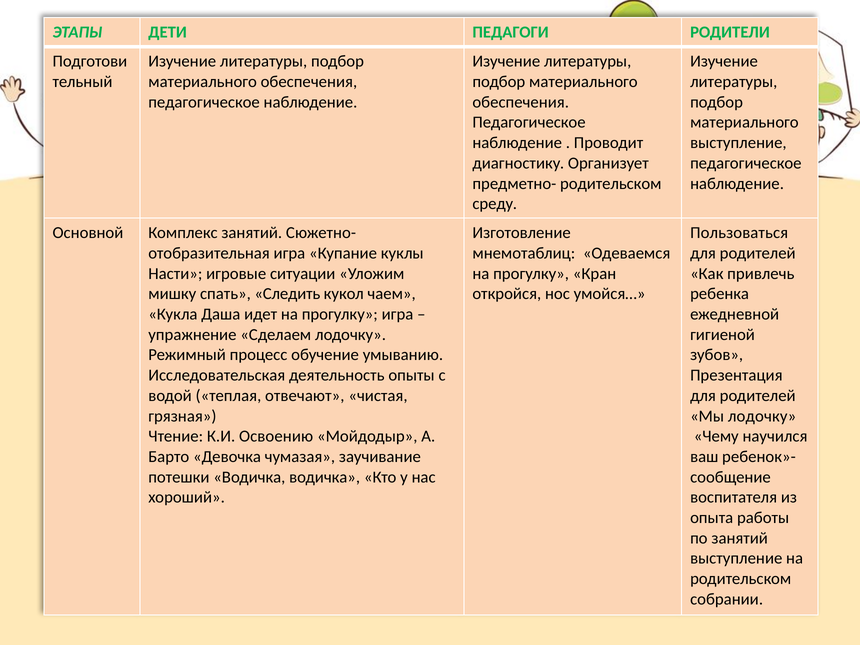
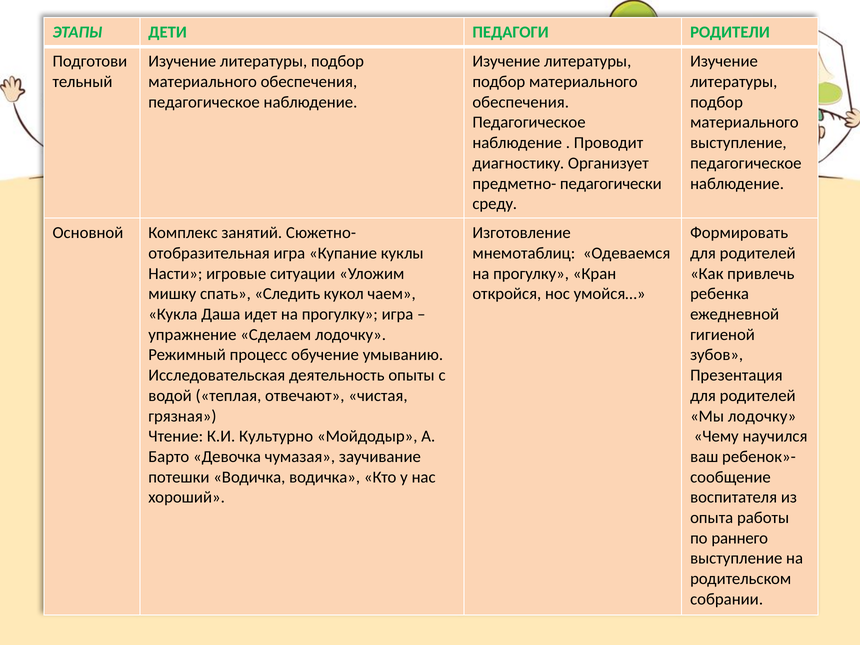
предметно- родительском: родительском -> педагогически
Пользоваться: Пользоваться -> Формировать
Освоению: Освоению -> Культурно
по занятий: занятий -> раннего
